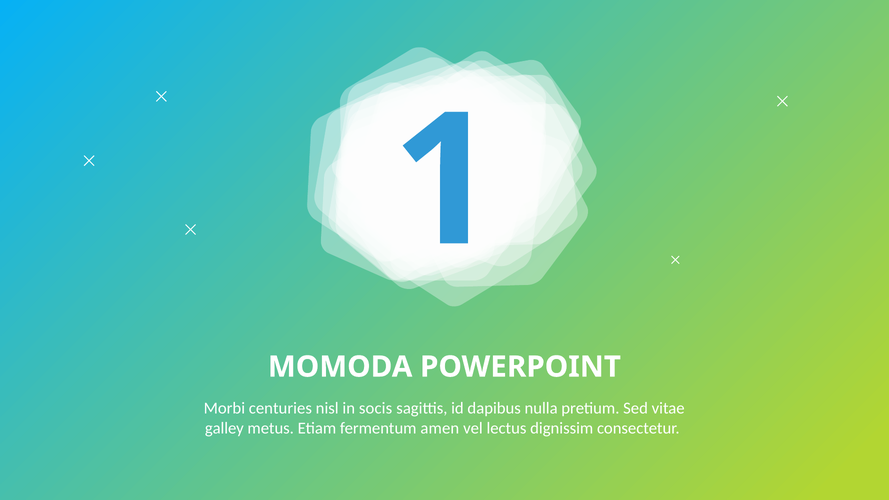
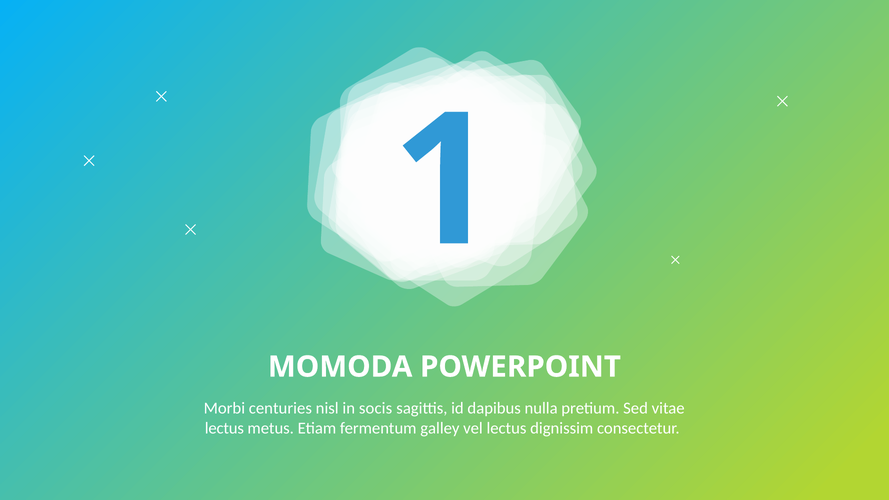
galley at (224, 428): galley -> lectus
amen: amen -> galley
